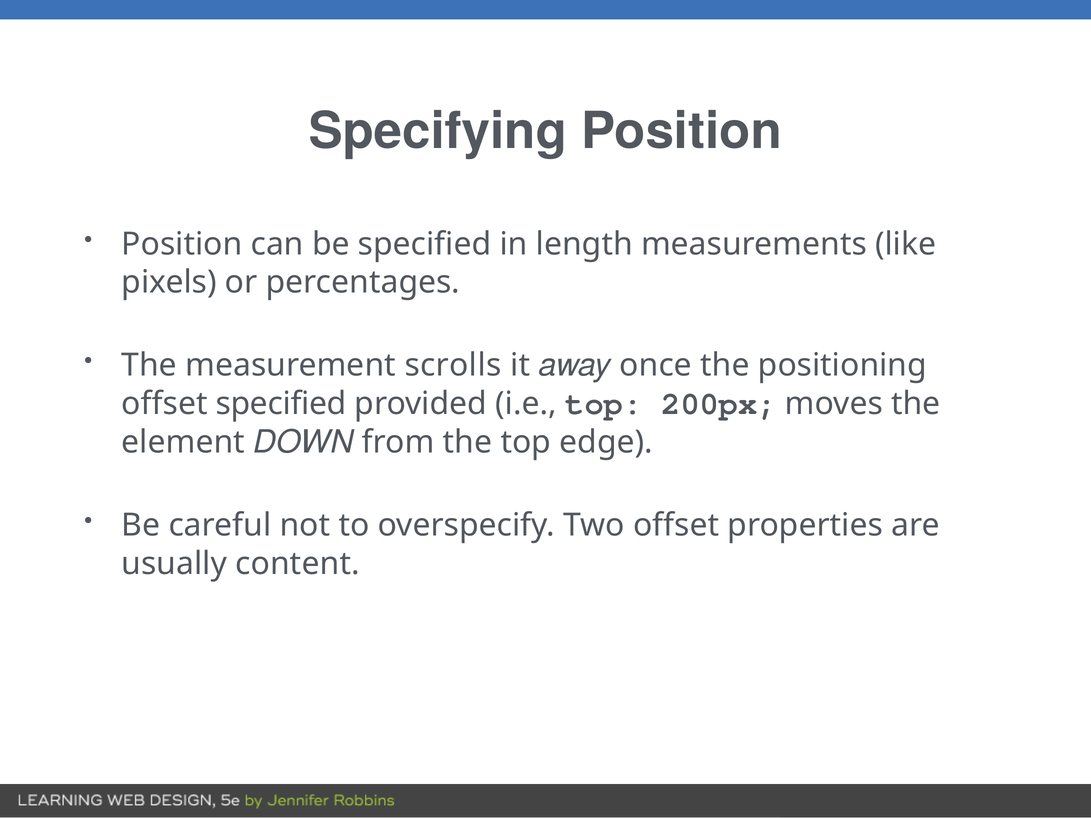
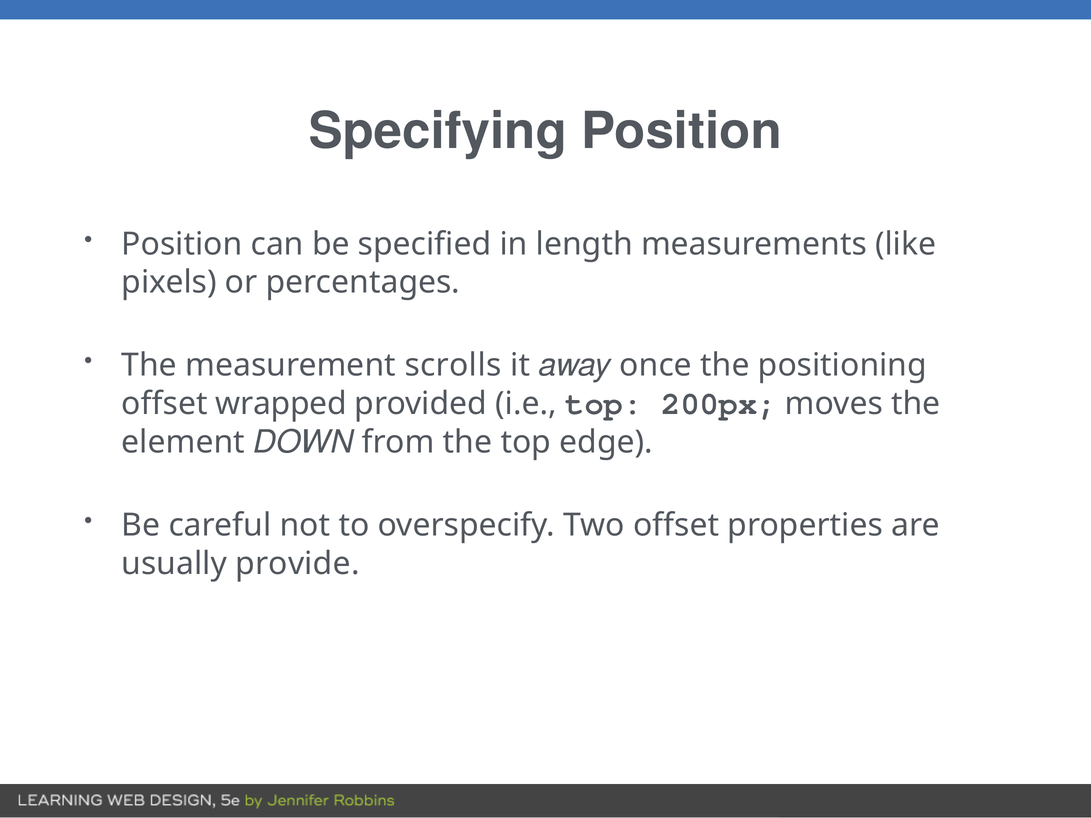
offset specified: specified -> wrapped
content: content -> provide
